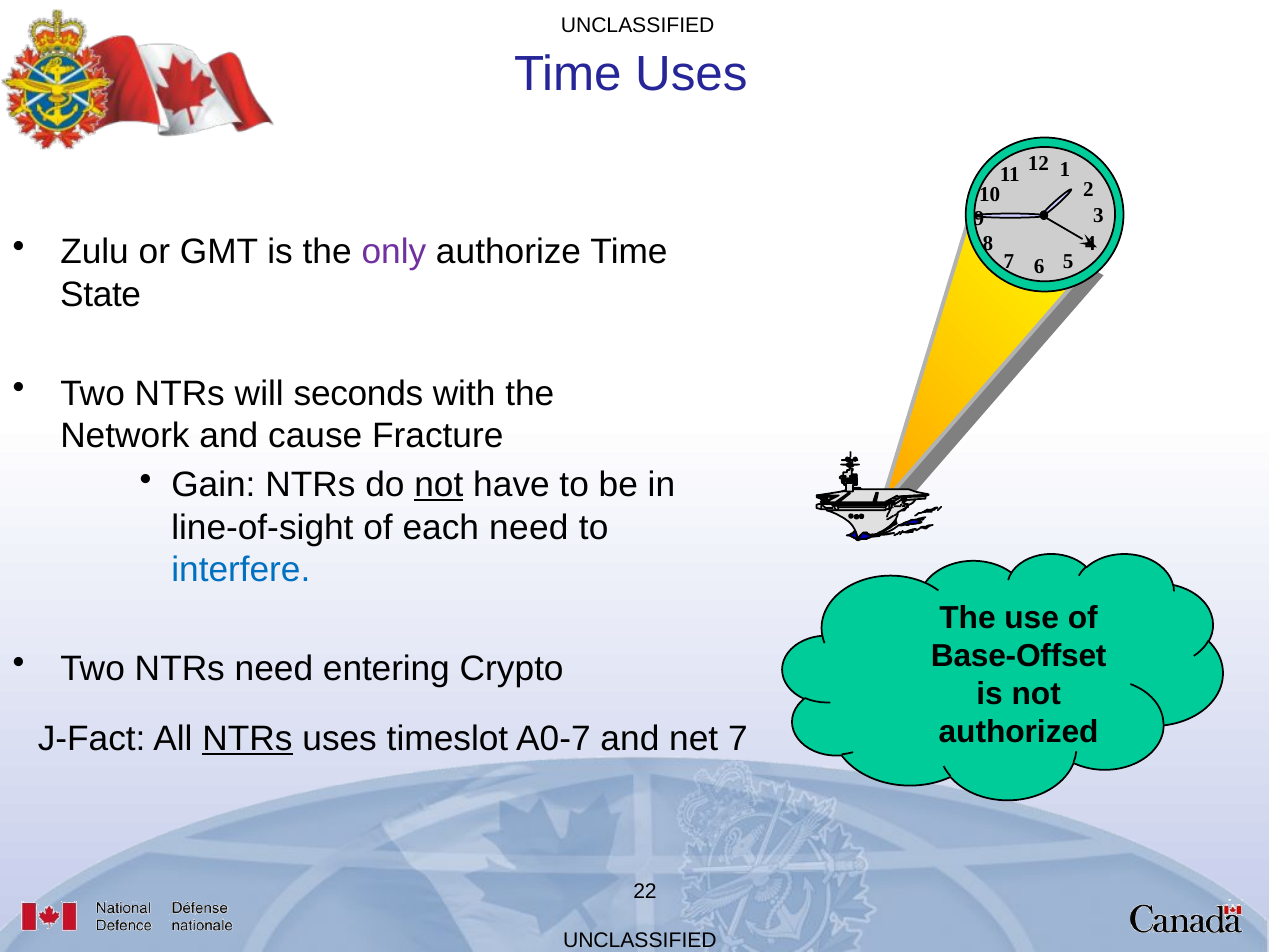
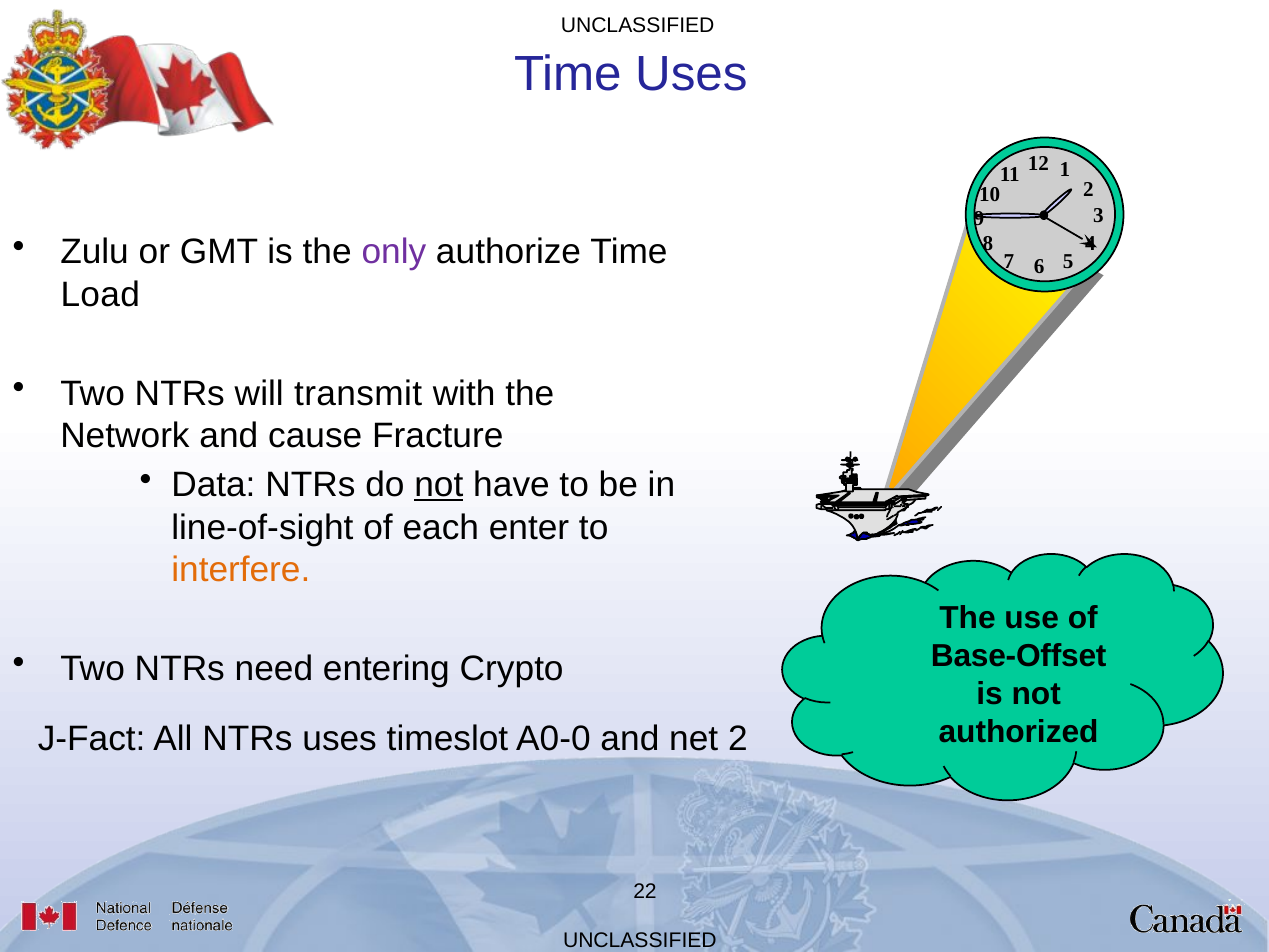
State: State -> Load
seconds: seconds -> transmit
Gain: Gain -> Data
each need: need -> enter
interfere colour: blue -> orange
NTRs at (248, 739) underline: present -> none
A0-7: A0-7 -> A0-0
net 7: 7 -> 2
